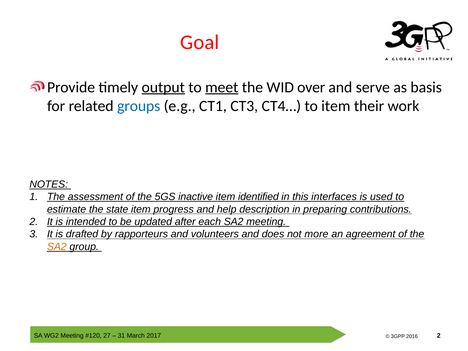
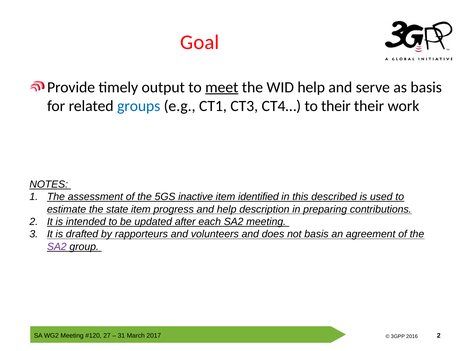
output underline: present -> none
WID over: over -> help
to item: item -> their
interfaces: interfaces -> described
not more: more -> basis
SA2 at (57, 247) colour: orange -> purple
